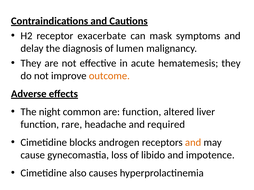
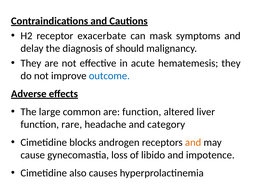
lumen: lumen -> should
outcome colour: orange -> blue
night: night -> large
required: required -> category
